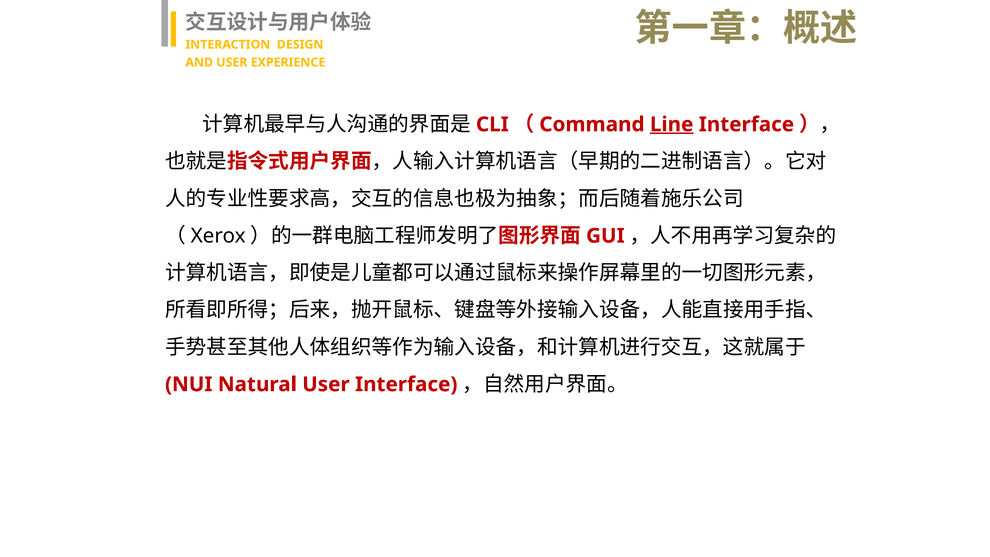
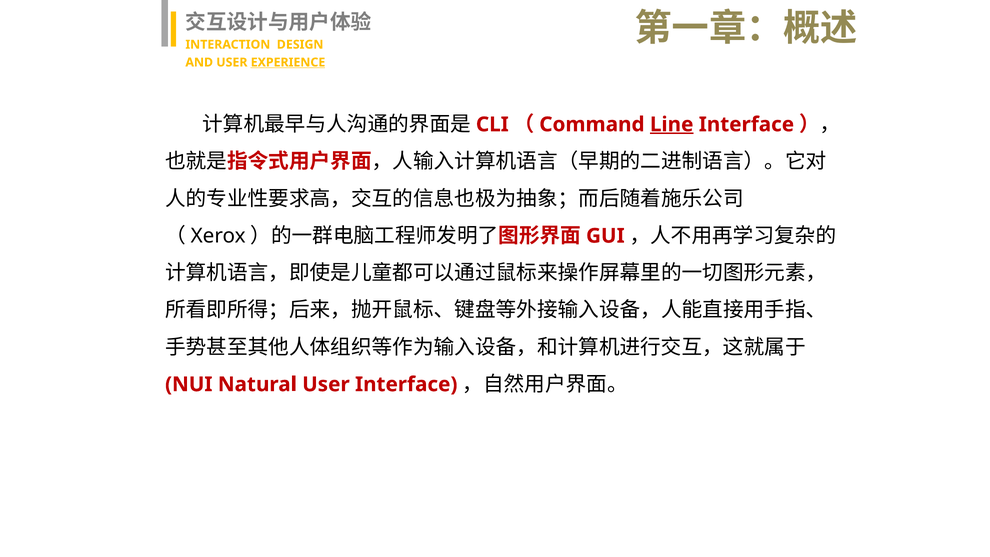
EXPERIENCE underline: none -> present
